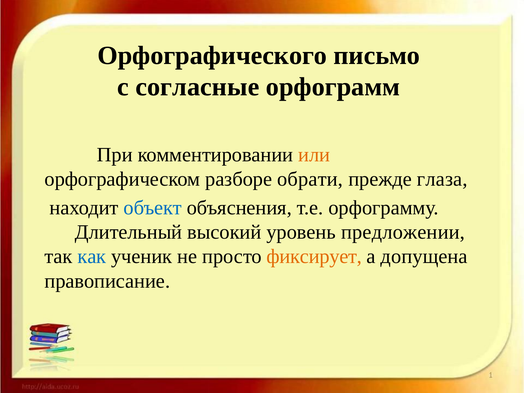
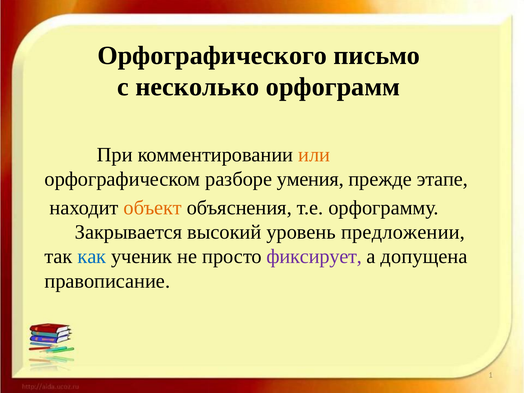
согласные: согласные -> несколько
обрати: обрати -> умения
глаза: глаза -> этапе
объект colour: blue -> orange
Длительный: Длительный -> Закрывается
фиксирует colour: orange -> purple
